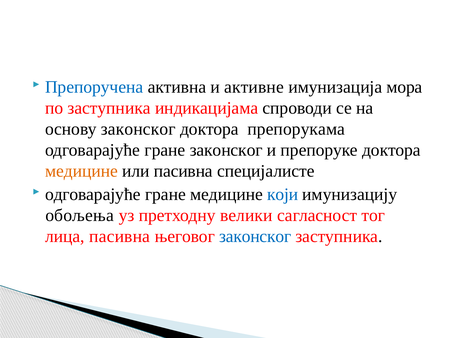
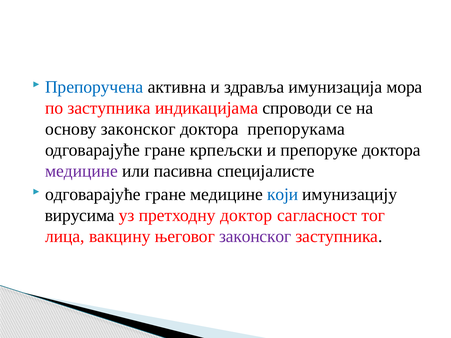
активне: активне -> здравља
гране законског: законског -> крпељски
медицине at (81, 171) colour: orange -> purple
обољења: обољења -> вирусима
велики: велики -> доктор
лица пасивна: пасивна -> вакцину
законског at (255, 237) colour: blue -> purple
